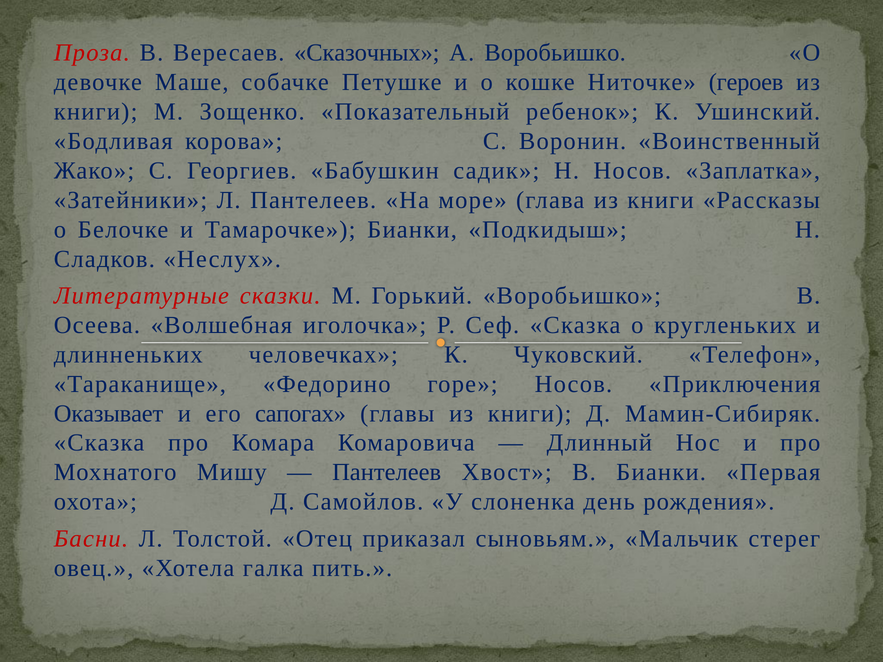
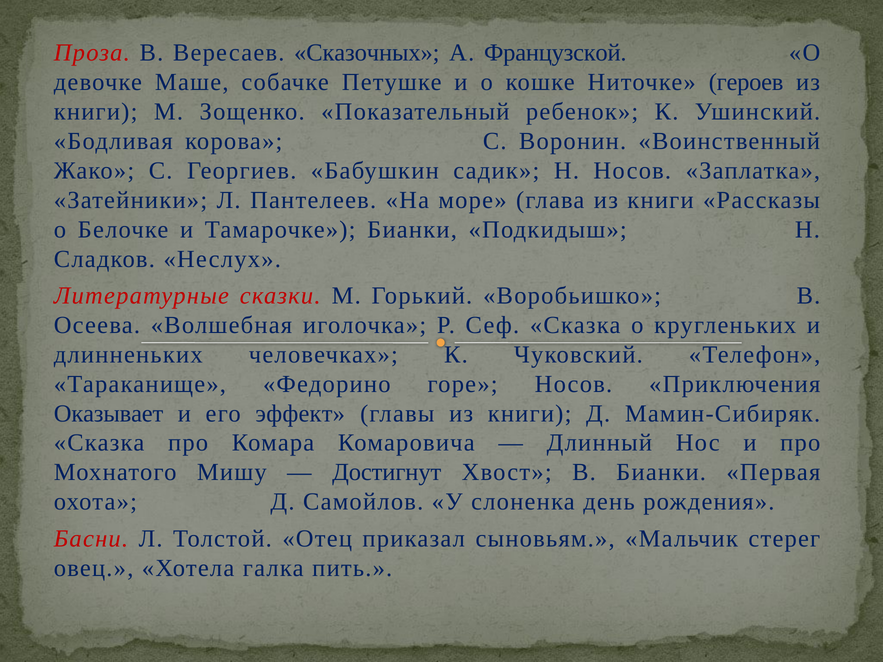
А Воробьишко: Воробьишко -> Французской
сапогах: сапогах -> эффект
Пантелеев at (387, 473): Пантелеев -> Достигнут
